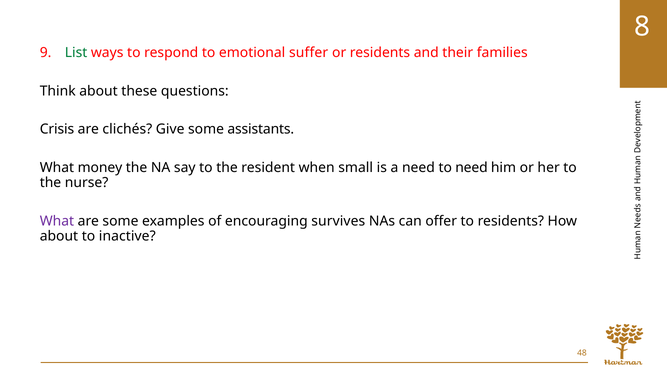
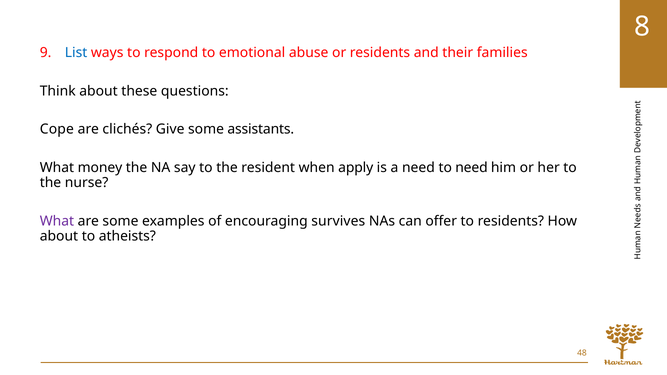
List colour: green -> blue
suffer: suffer -> abuse
Crisis: Crisis -> Cope
small: small -> apply
inactive: inactive -> atheists
